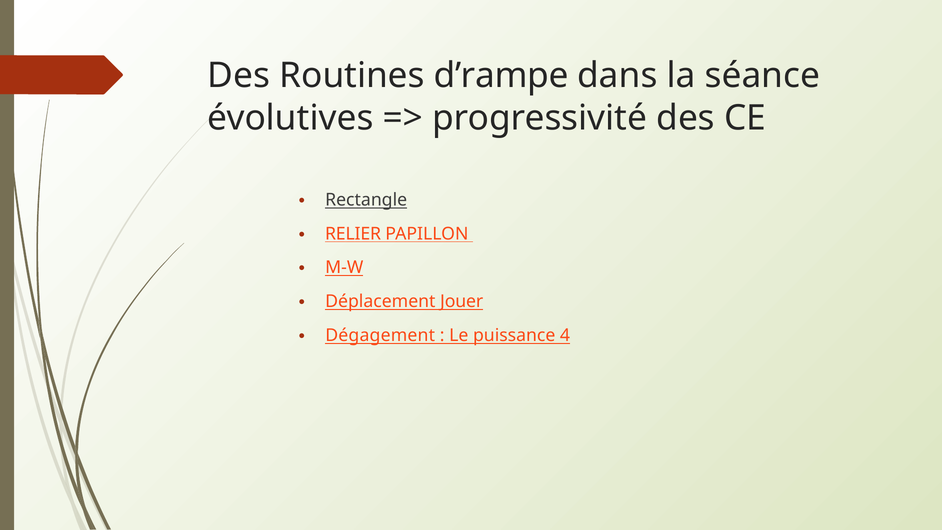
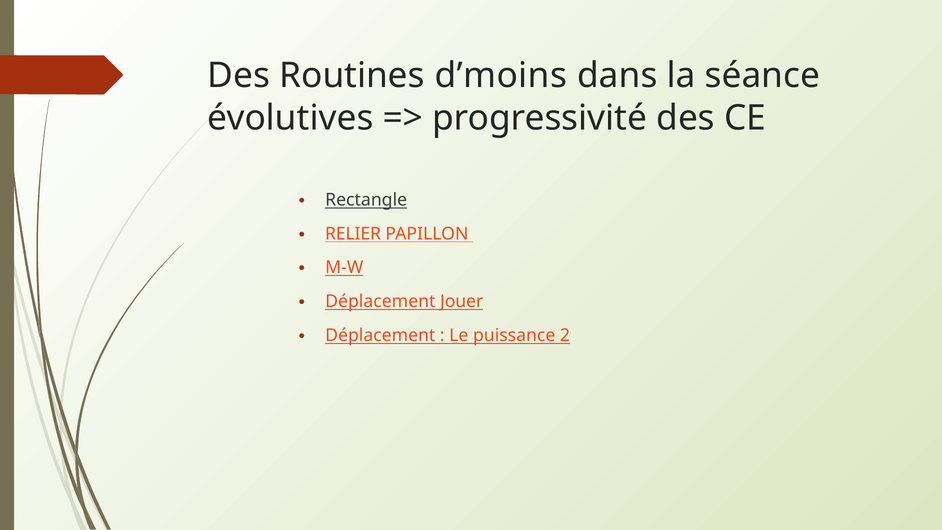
d’rampe: d’rampe -> d’moins
Dégagement at (380, 335): Dégagement -> Déplacement
4: 4 -> 2
